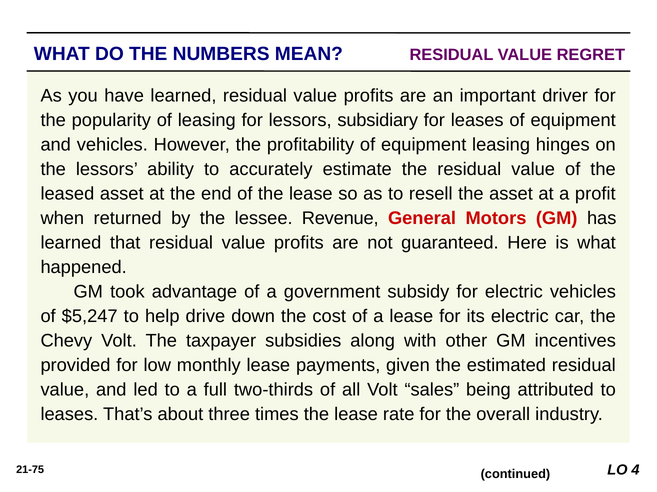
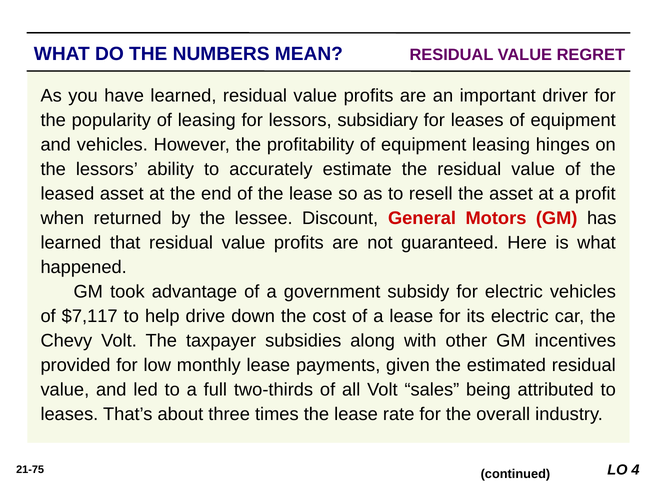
Revenue: Revenue -> Discount
$5,247: $5,247 -> $7,117
